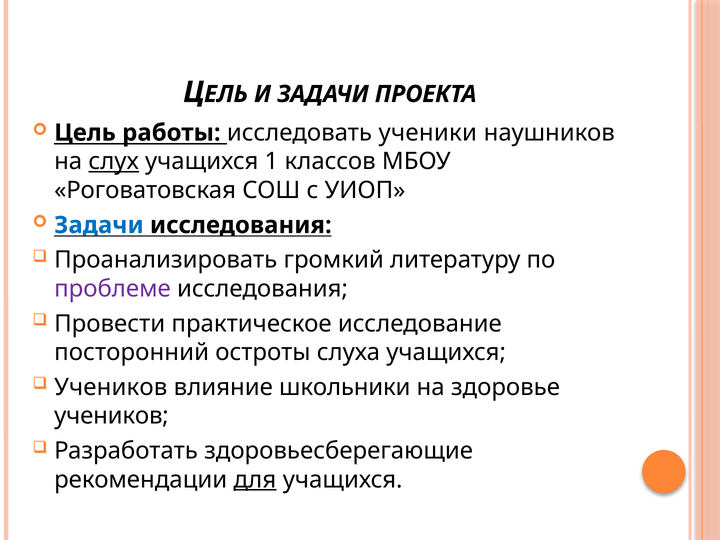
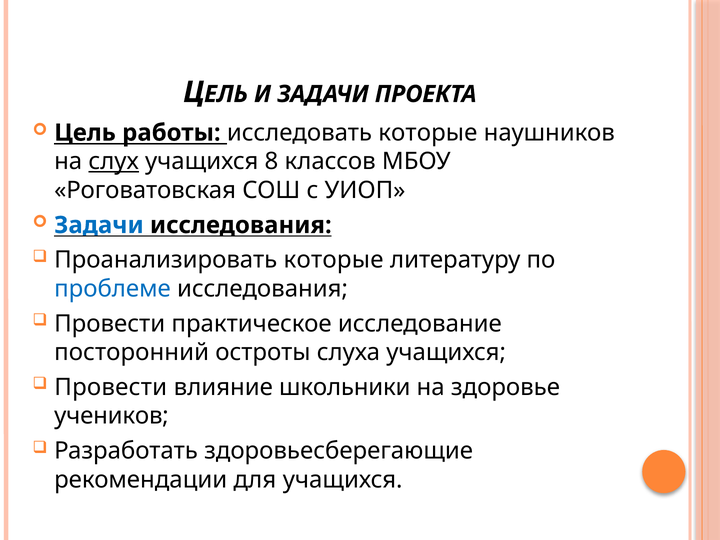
исследовать ученики: ученики -> которые
1: 1 -> 8
Проанализировать громкий: громкий -> которые
проблеме colour: purple -> blue
Учеников at (111, 387): Учеников -> Провести
для underline: present -> none
